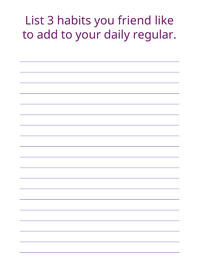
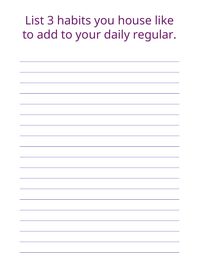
friend: friend -> house
